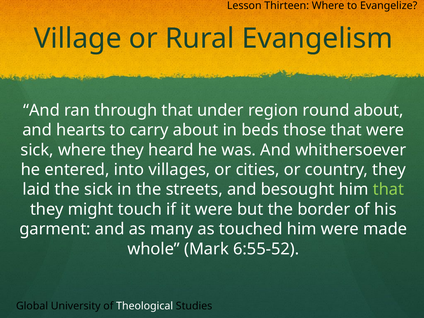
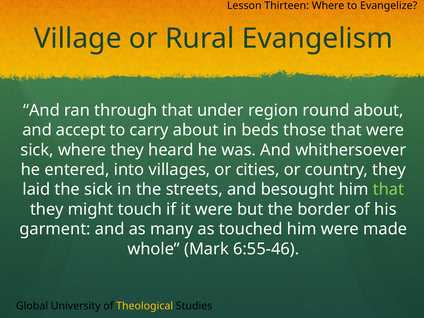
hearts: hearts -> accept
6:55-52: 6:55-52 -> 6:55-46
Theological colour: white -> yellow
